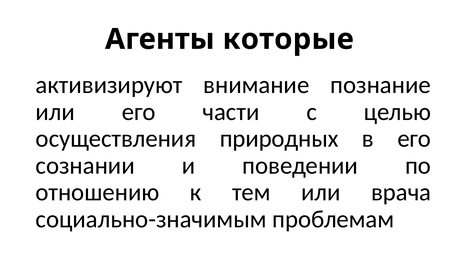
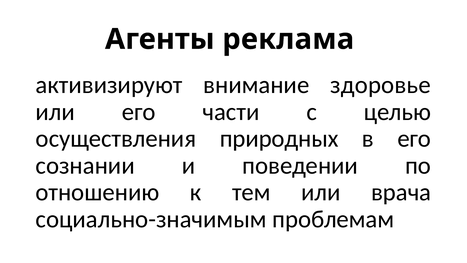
которые: которые -> реклама
познание: познание -> здоровье
